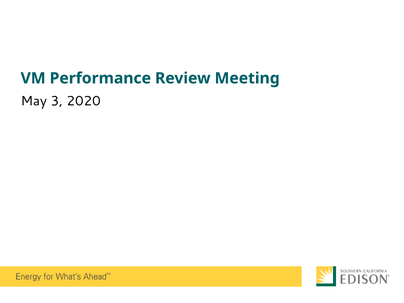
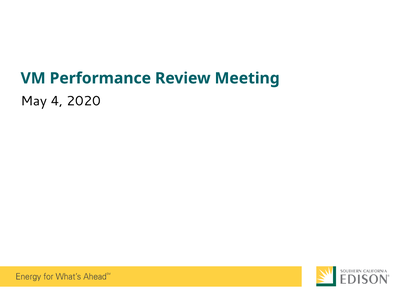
3: 3 -> 4
